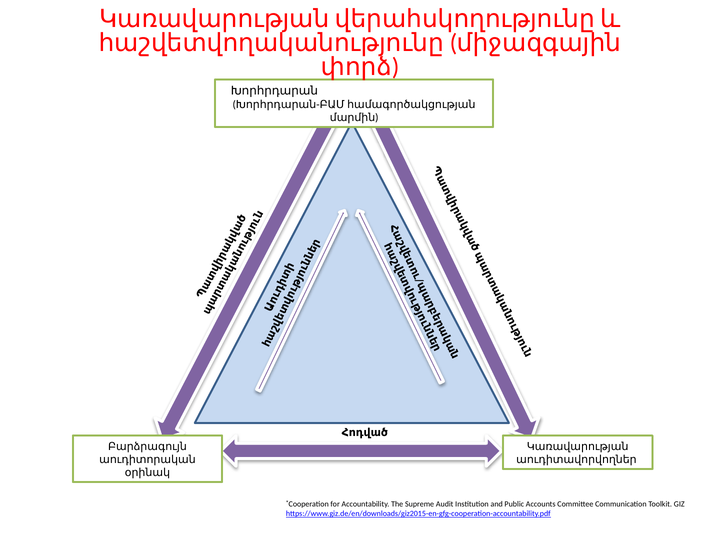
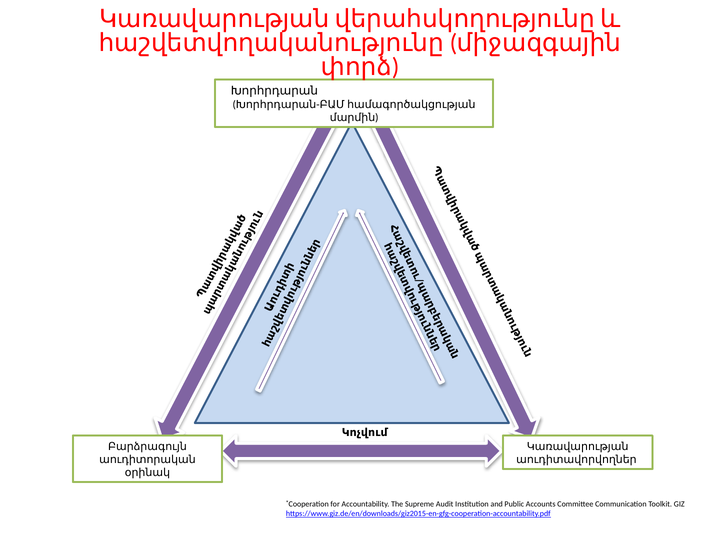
Հոդված: Հոդված -> Կոչվում
